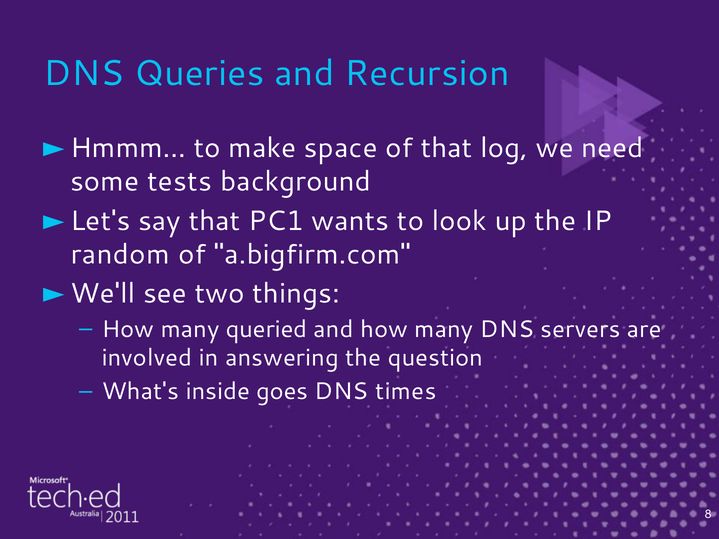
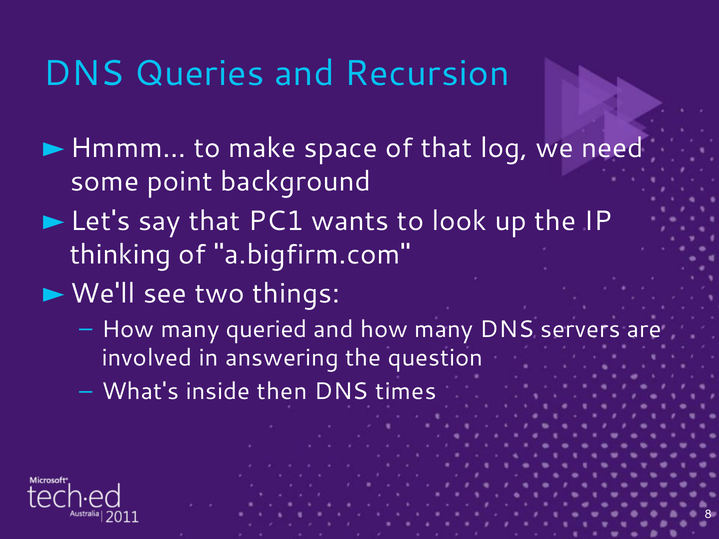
tests: tests -> point
random: random -> thinking
goes: goes -> then
